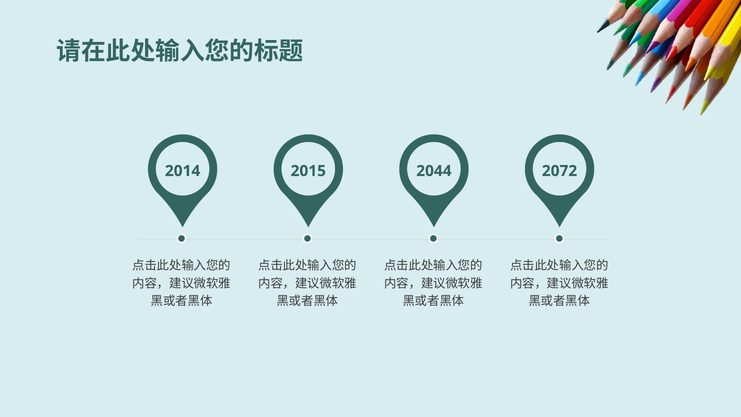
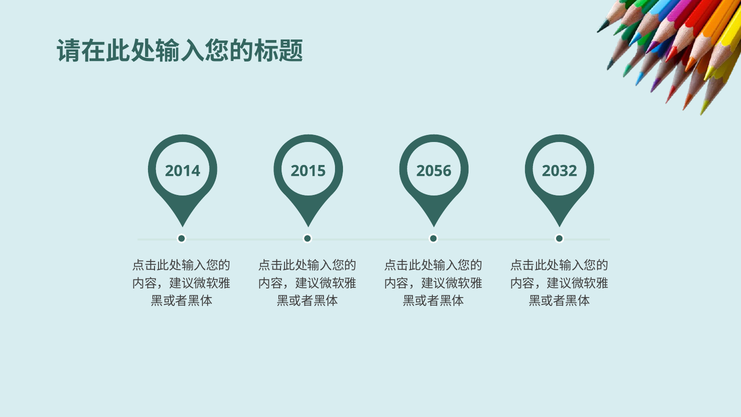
2044: 2044 -> 2056
2072: 2072 -> 2032
